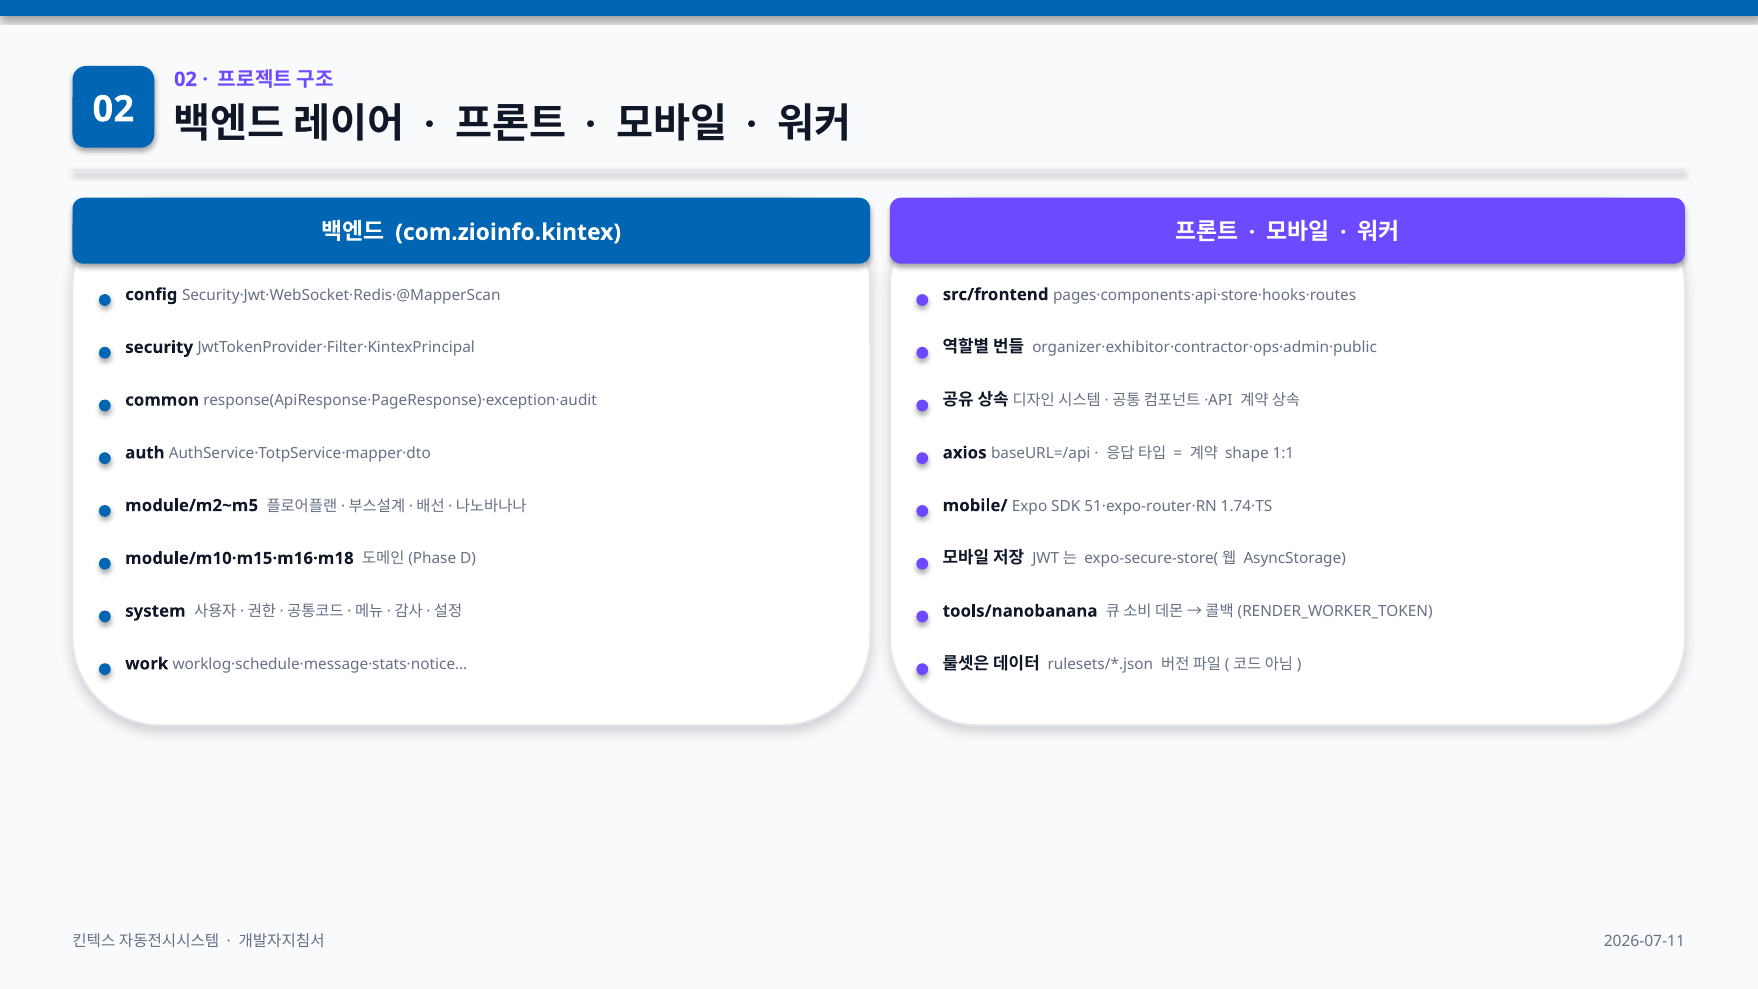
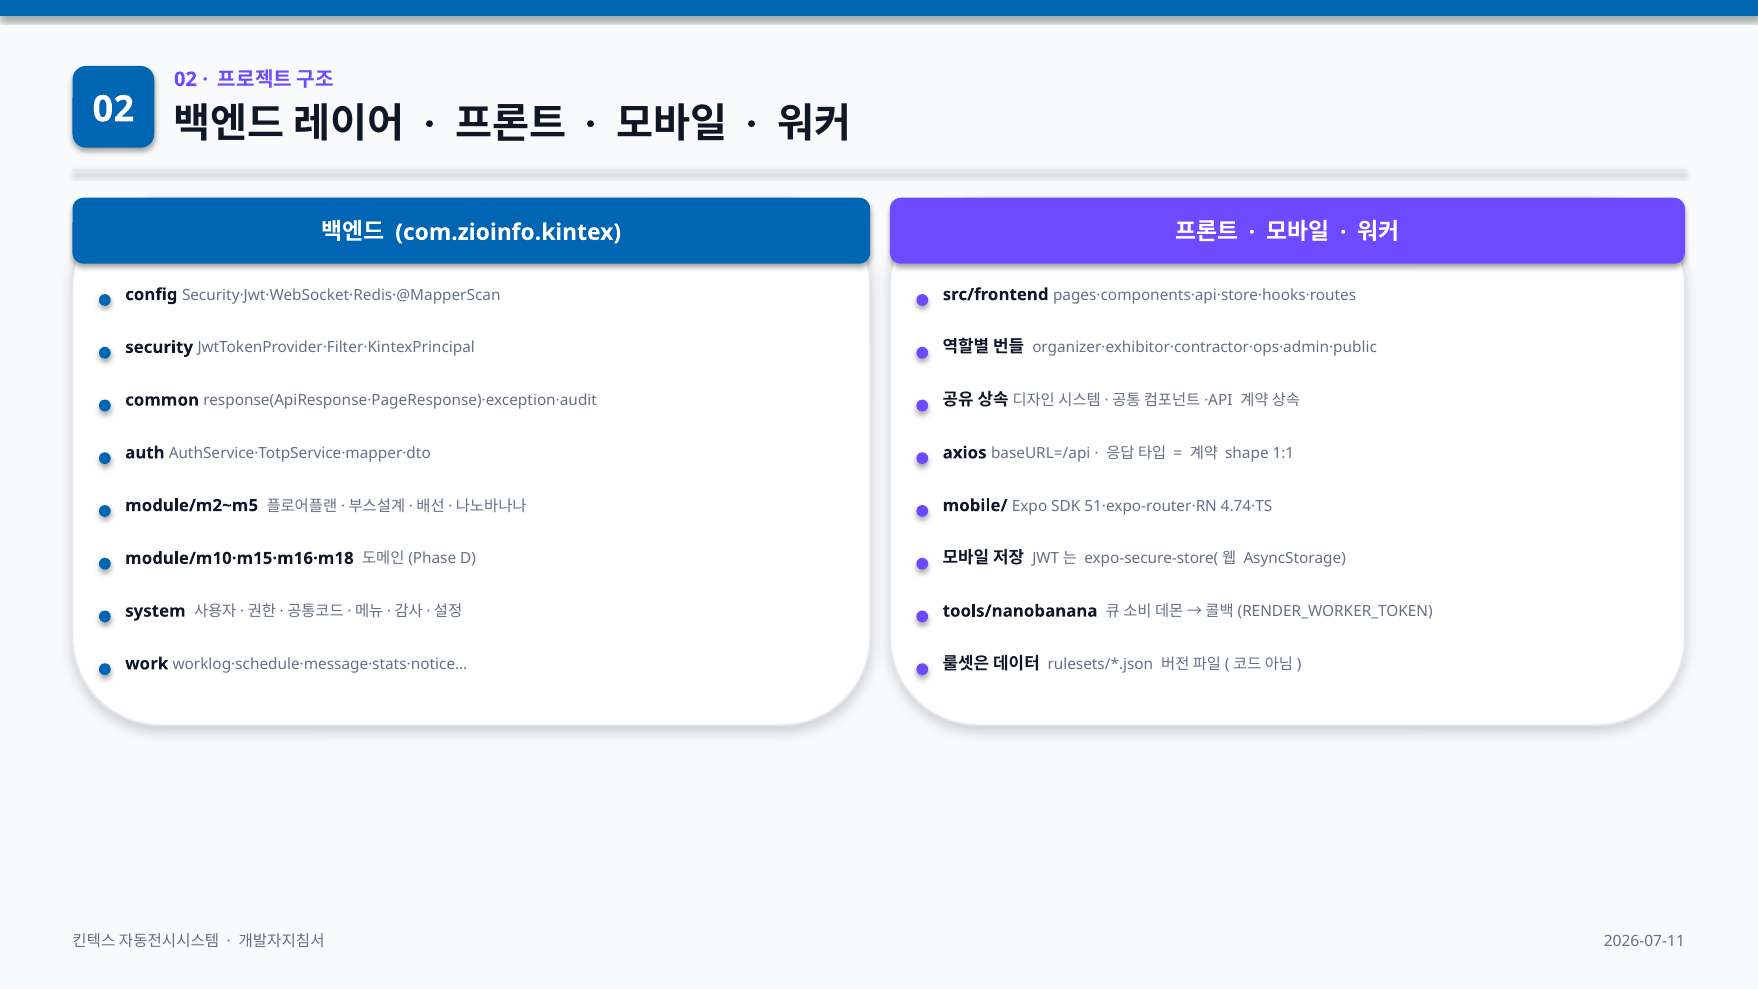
1.74·TS: 1.74·TS -> 4.74·TS
